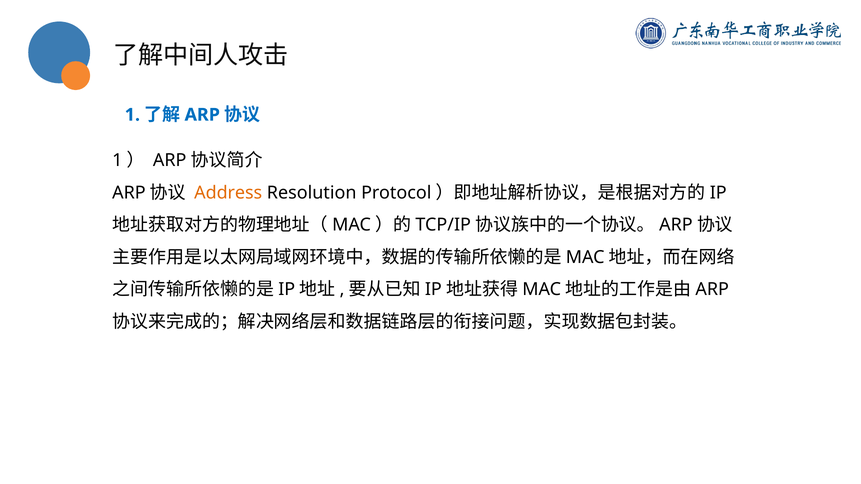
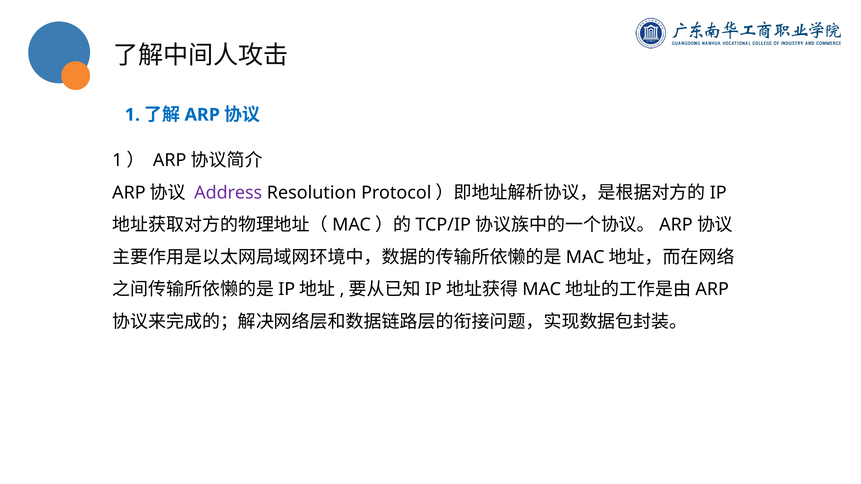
Address colour: orange -> purple
